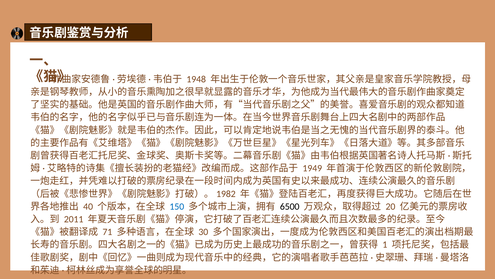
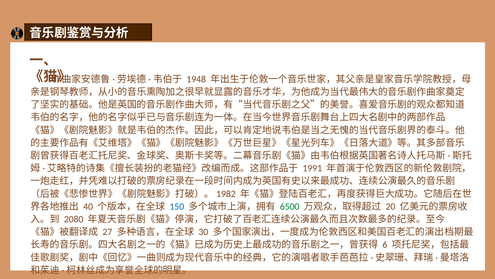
1949: 1949 -> 1991
6500 colour: black -> green
2011: 2011 -> 2080
71: 71 -> 27
1: 1 -> 6
